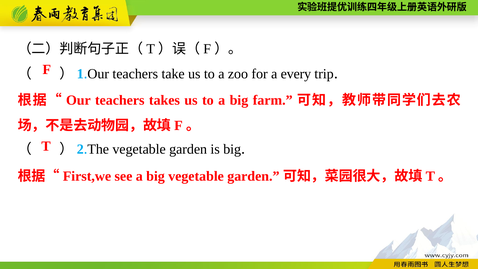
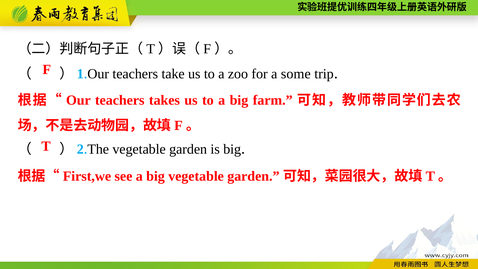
every: every -> some
